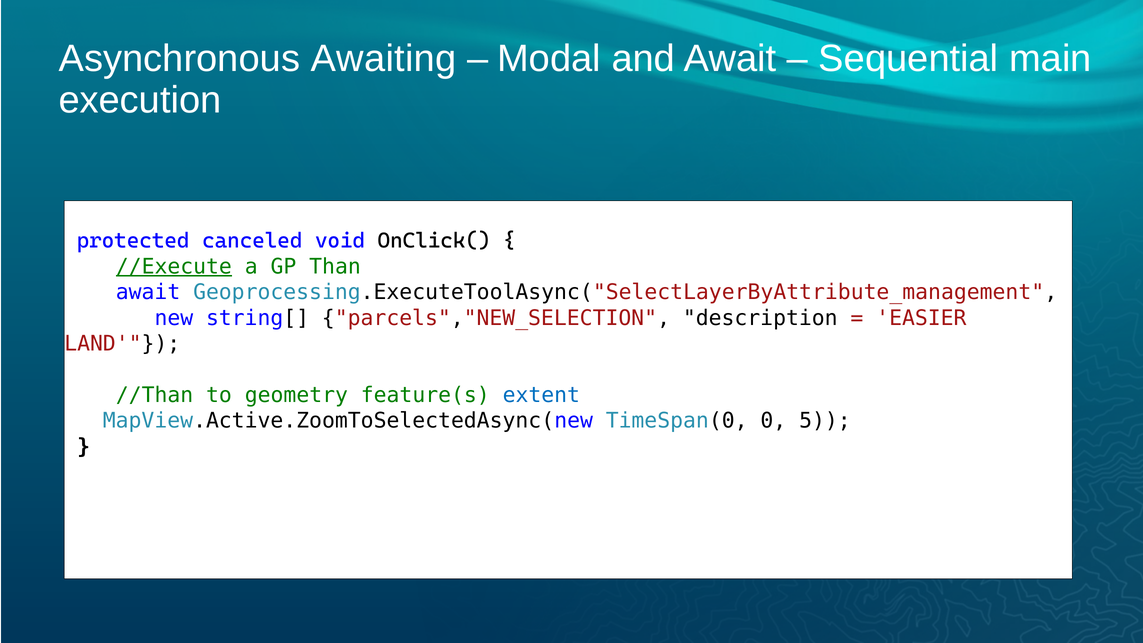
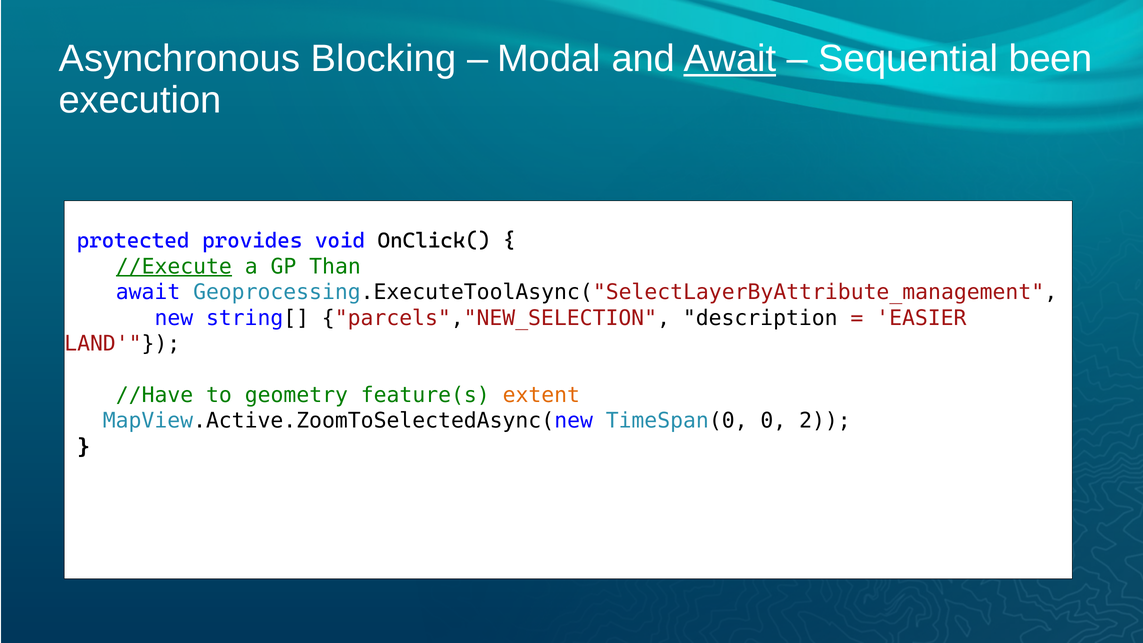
Awaiting: Awaiting -> Blocking
Await at (730, 59) underline: none -> present
main: main -> been
canceled: canceled -> provides
//Than: //Than -> //Have
extent colour: blue -> orange
5: 5 -> 2
